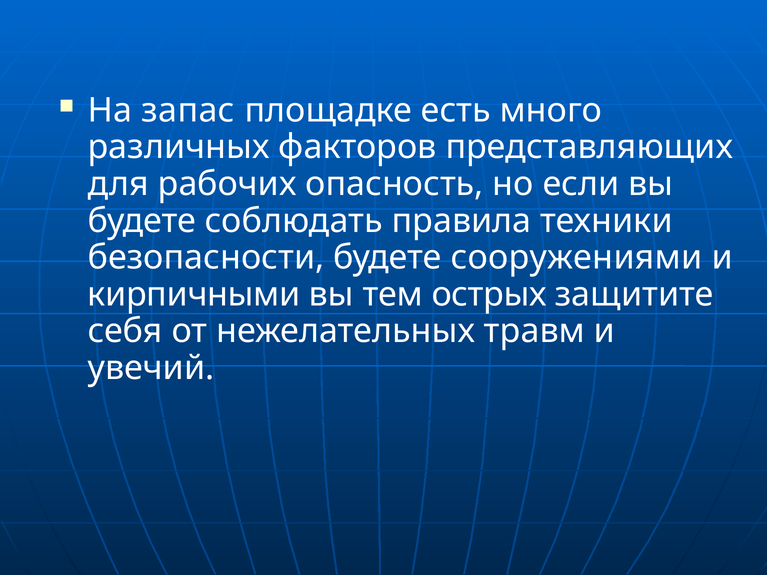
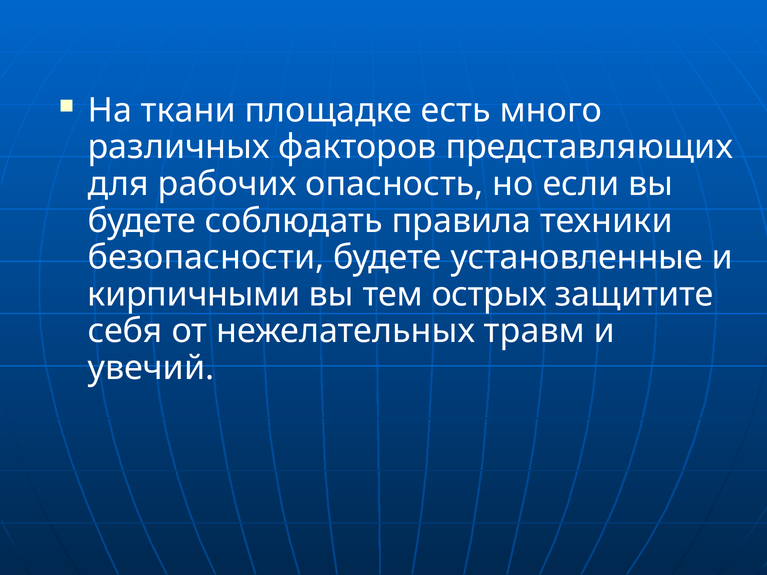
запас: запас -> ткани
сооружениями: сооружениями -> установленные
